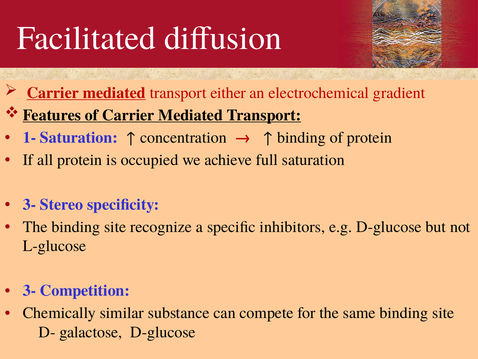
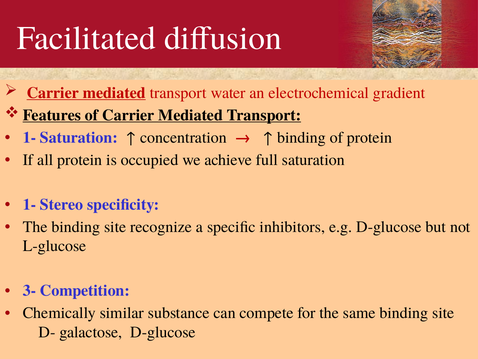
either: either -> water
3‐ at (29, 204): 3‐ -> 1‐
